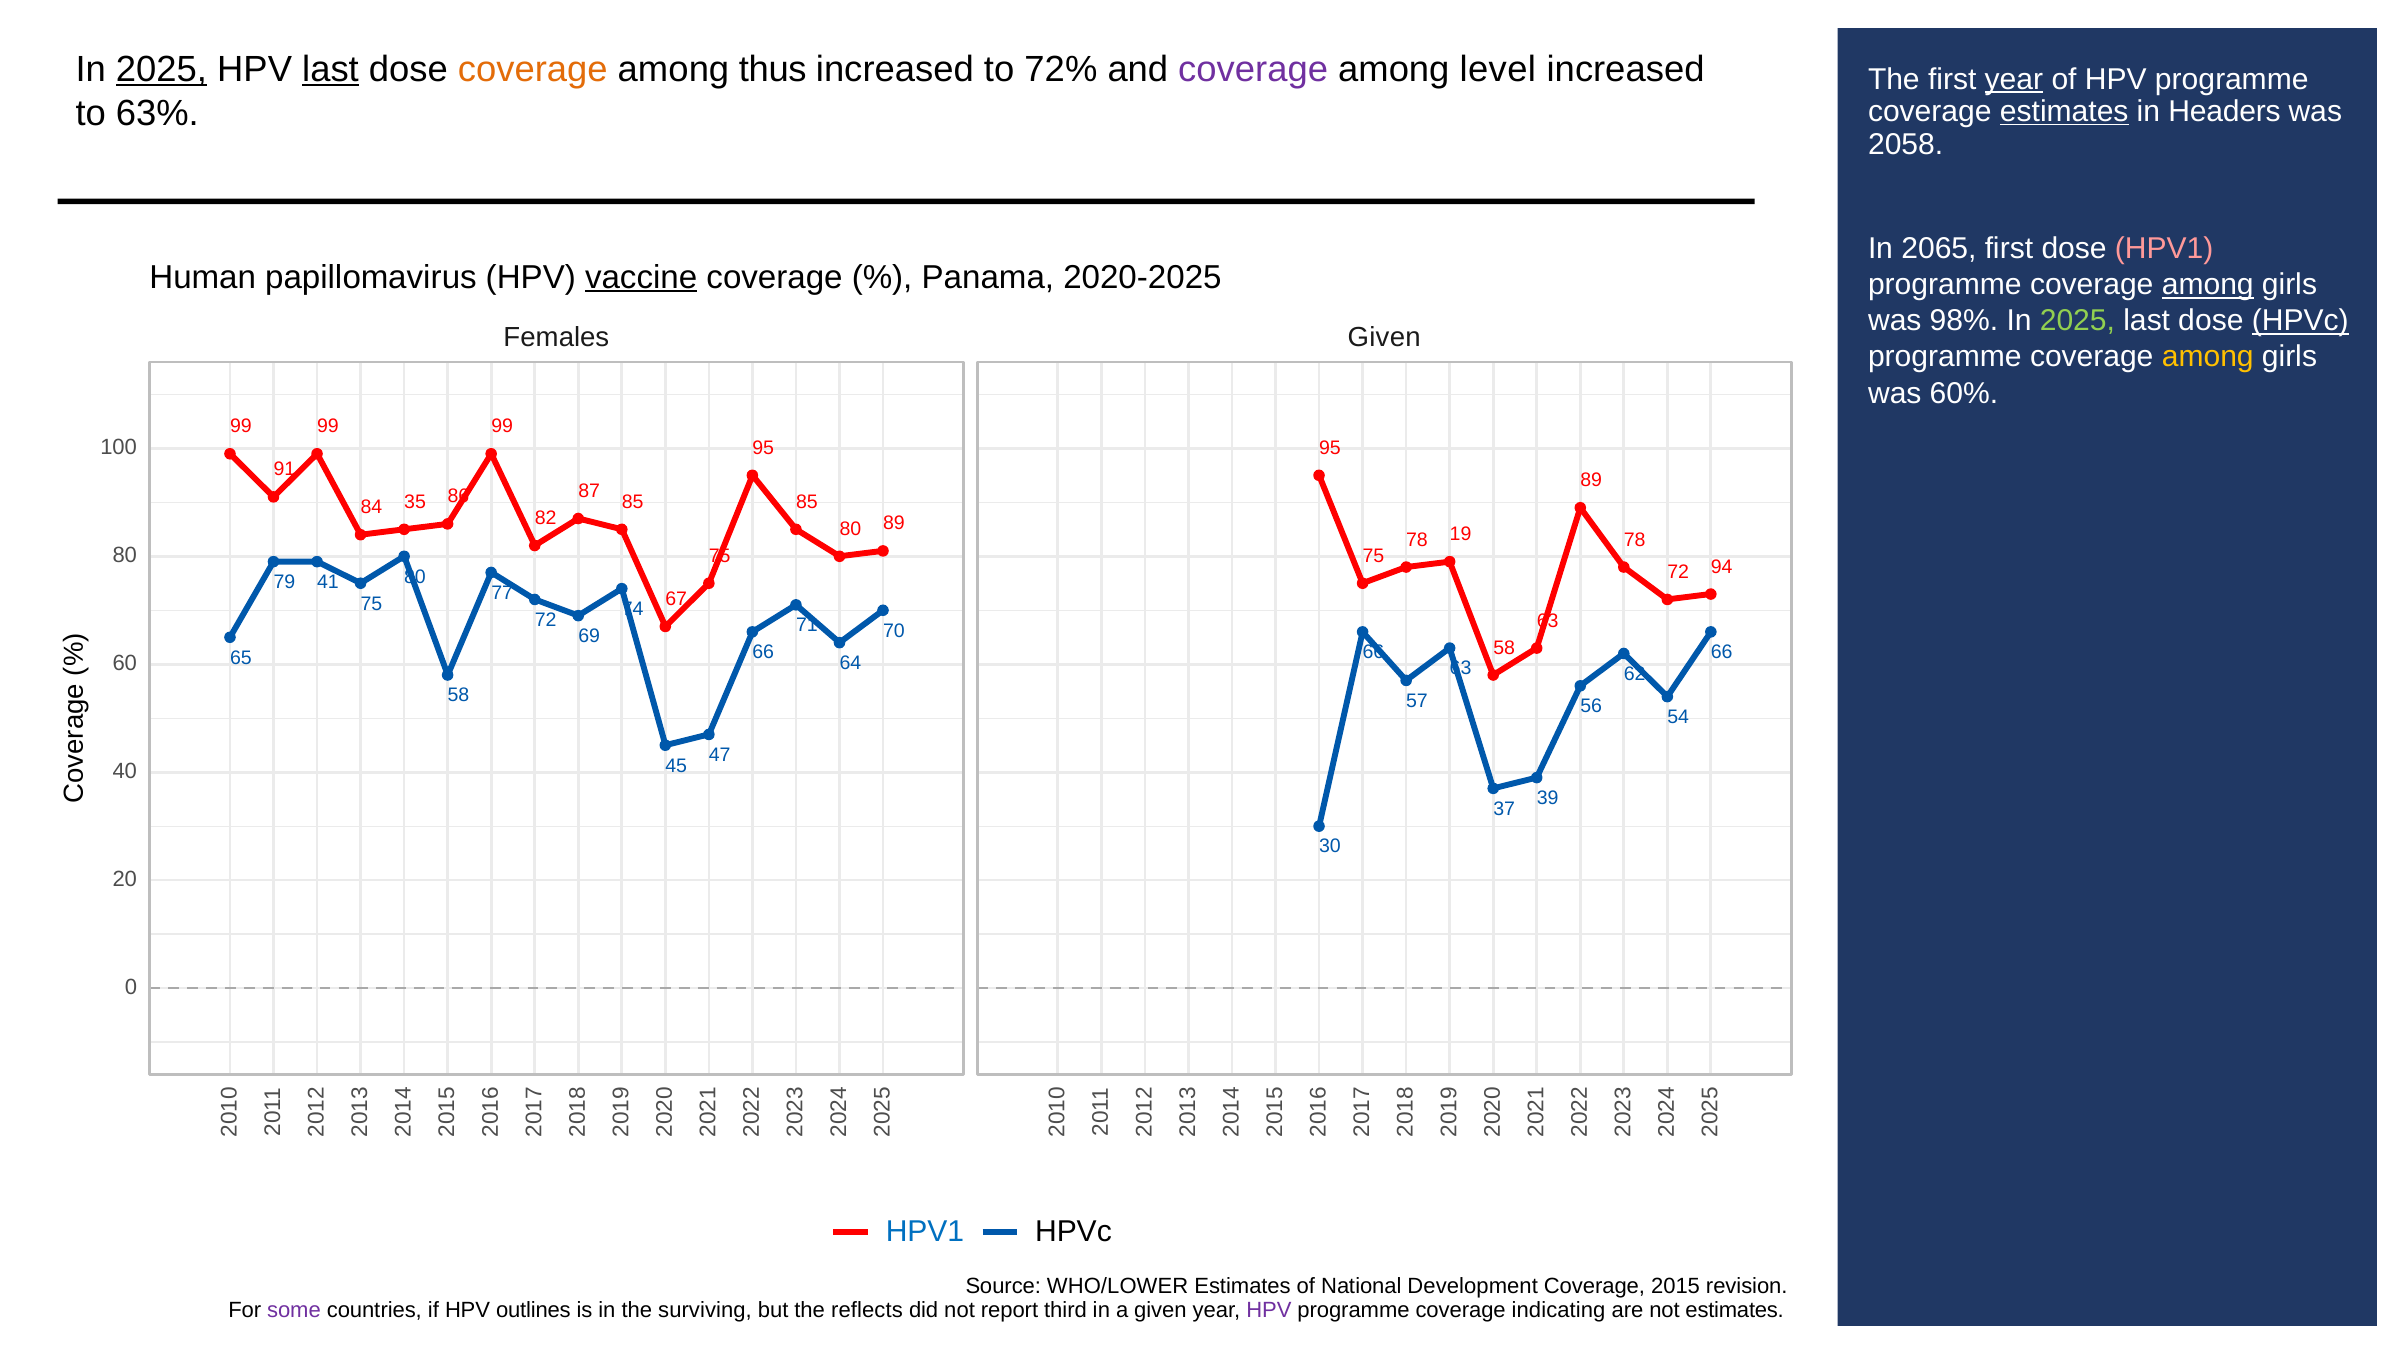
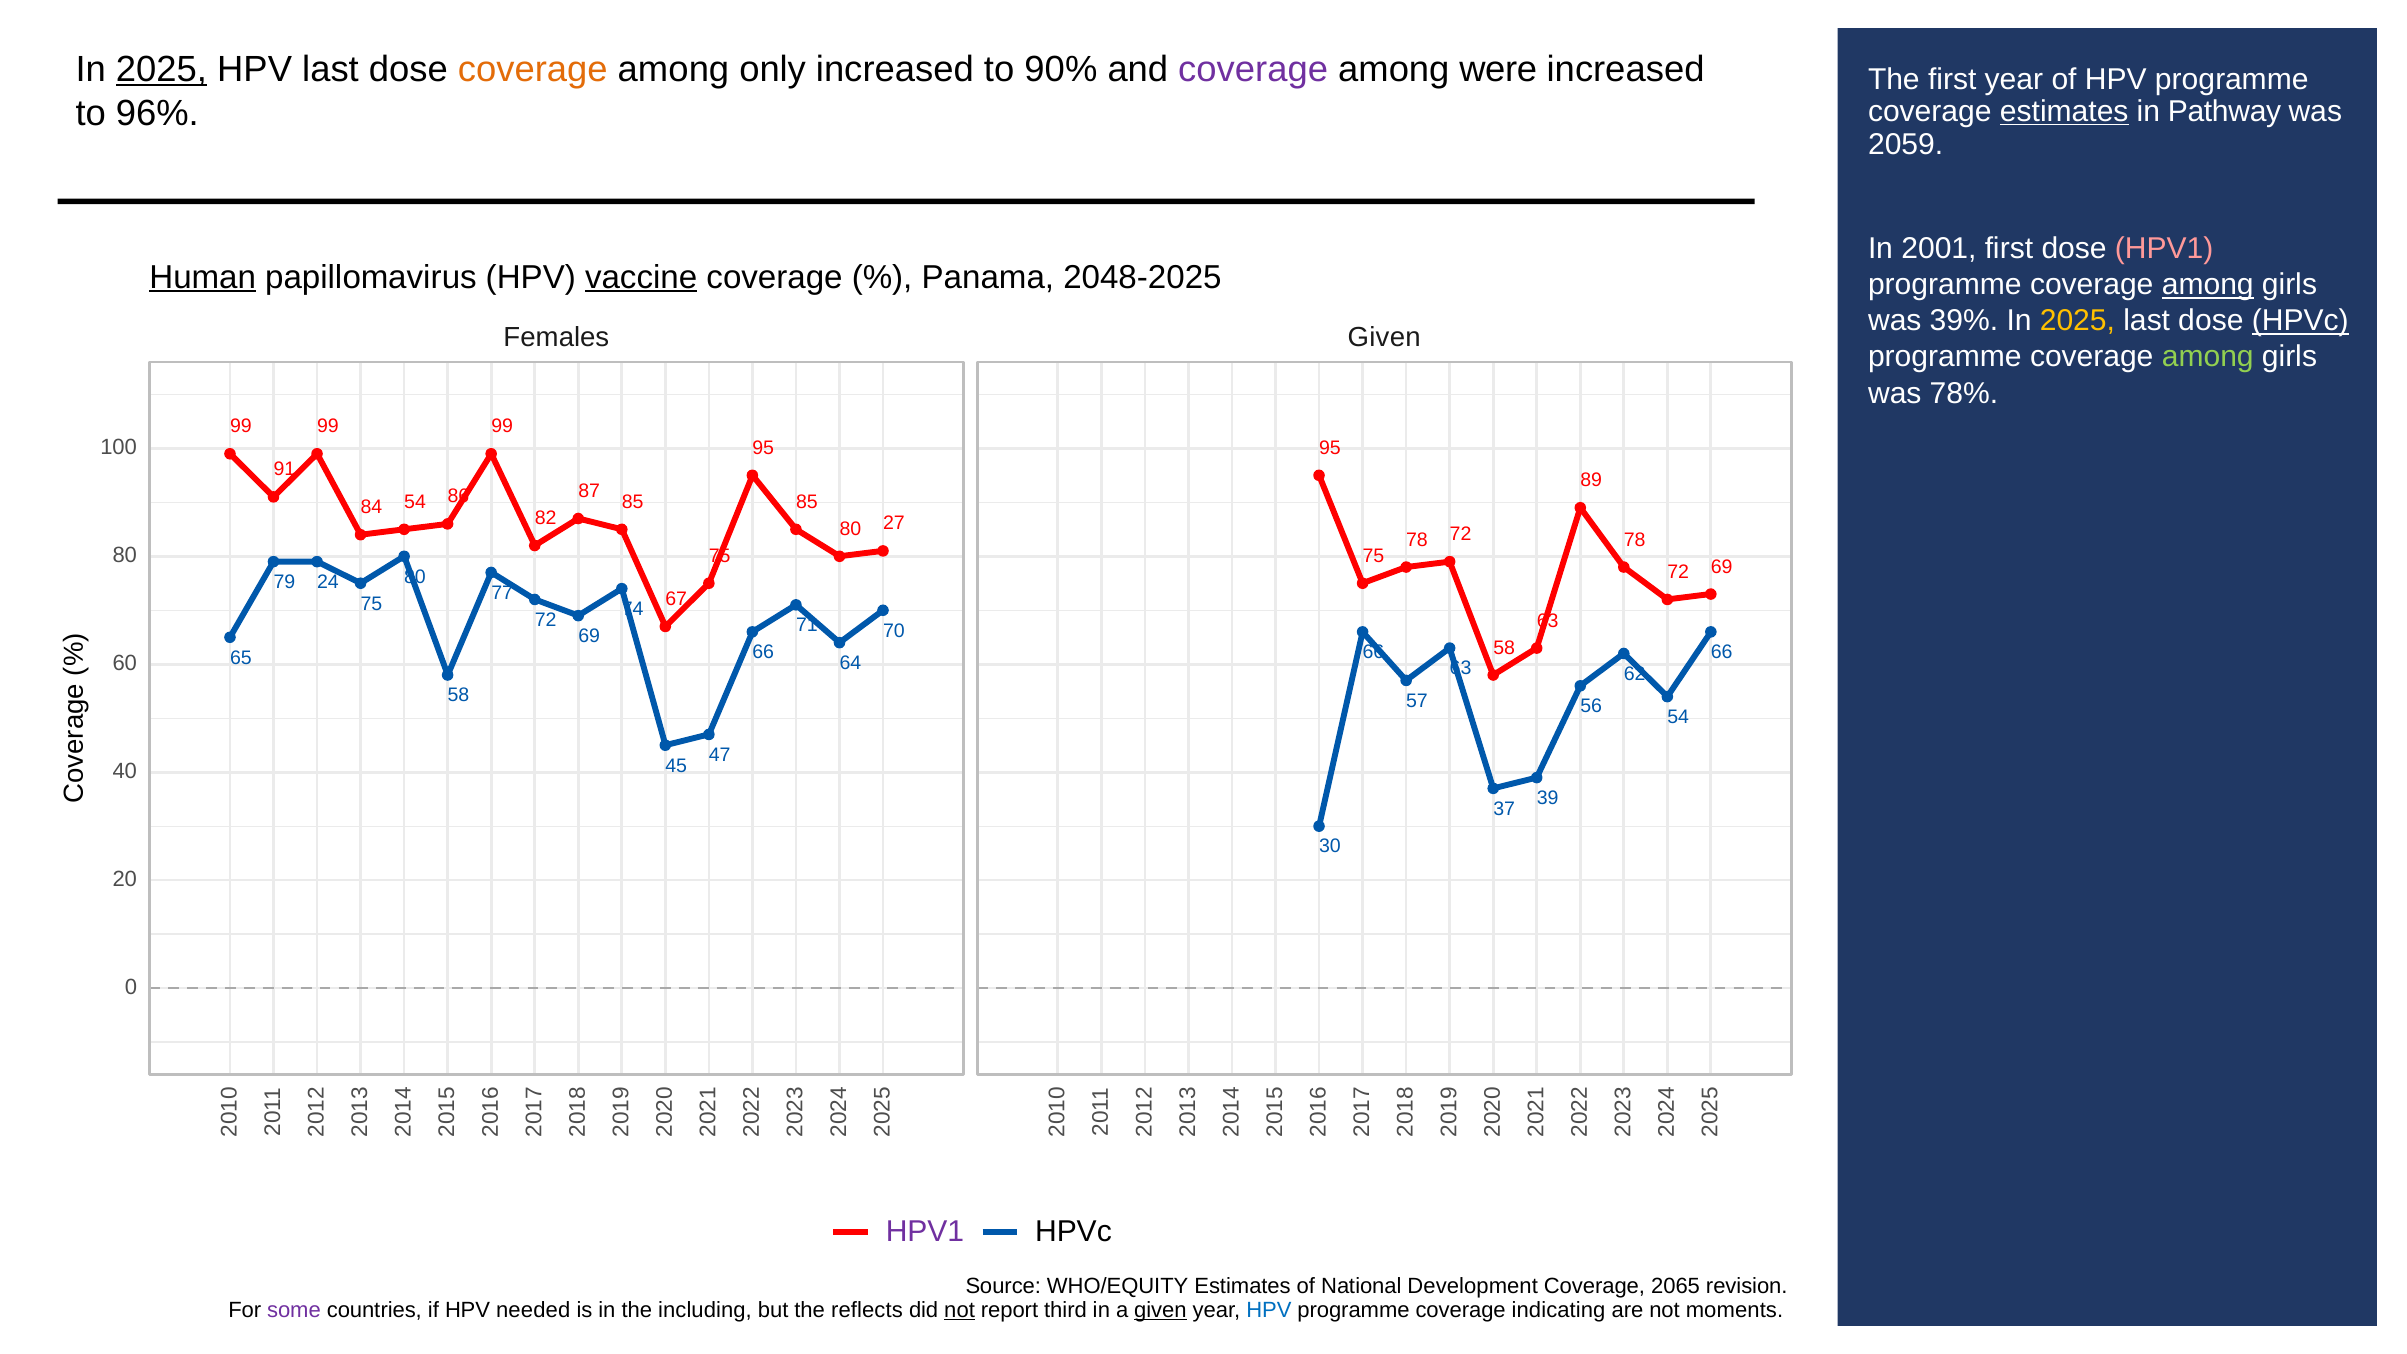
last at (330, 69) underline: present -> none
thus: thus -> only
72%: 72% -> 90%
level: level -> were
year at (2014, 79) underline: present -> none
63%: 63% -> 96%
Headers: Headers -> Pathway
2058: 2058 -> 2059
2065: 2065 -> 2001
Human underline: none -> present
2020-2025: 2020-2025 -> 2048-2025
98%: 98% -> 39%
2025 at (2077, 321) colour: light green -> yellow
among at (2208, 357) colour: yellow -> light green
60%: 60% -> 78%
84 35: 35 -> 54
80 89: 89 -> 27
19 at (1461, 534): 19 -> 72
94 at (1722, 567): 94 -> 69
41: 41 -> 24
HPV1 at (925, 1231) colour: blue -> purple
WHO/LOWER: WHO/LOWER -> WHO/EQUITY
2015: 2015 -> 2065
outlines: outlines -> needed
surviving: surviving -> including
not at (960, 1310) underline: none -> present
given at (1160, 1310) underline: none -> present
HPV at (1269, 1310) colour: purple -> blue
not estimates: estimates -> moments
